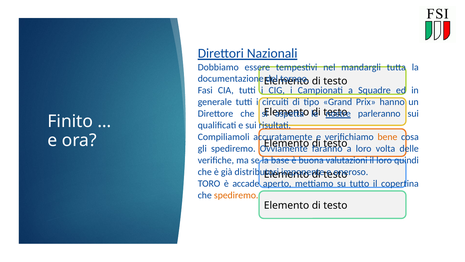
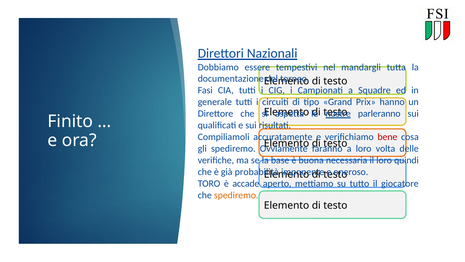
bene colour: orange -> red
valutazioni: valutazioni -> necessaria
distributori: distributori -> probabilità
copertina: copertina -> giocatore
